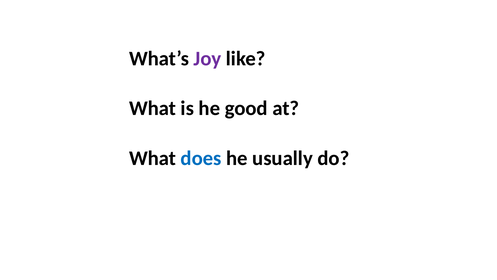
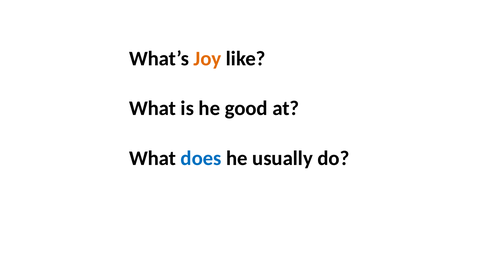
Joy colour: purple -> orange
